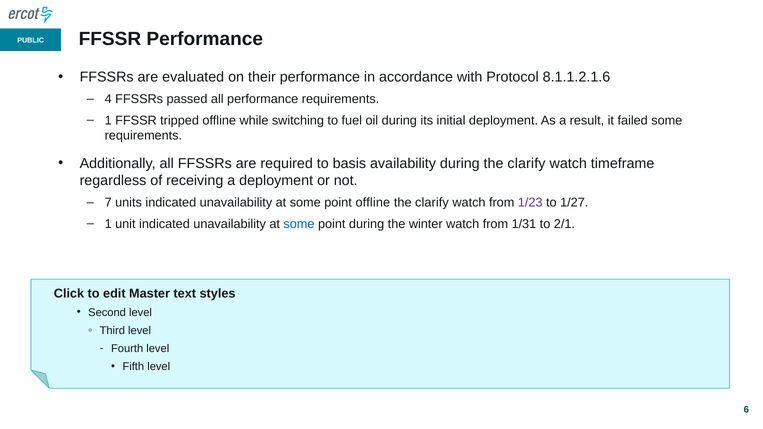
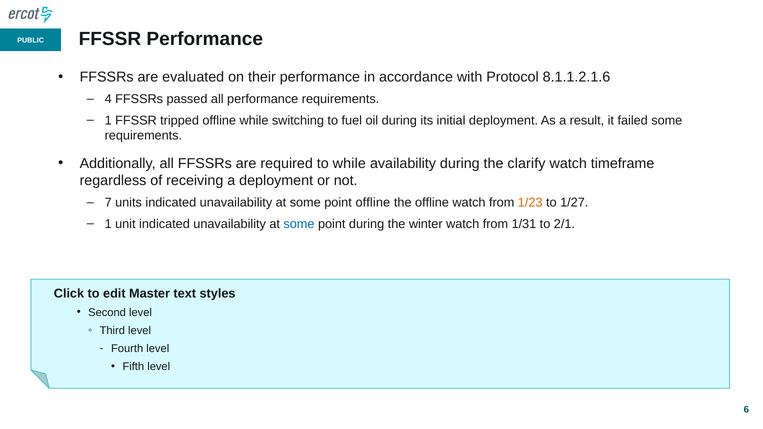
to basis: basis -> while
clarify at (432, 203): clarify -> offline
1/23 colour: purple -> orange
